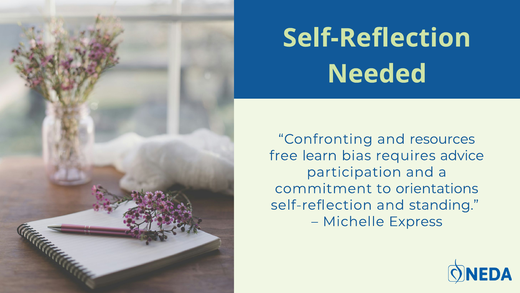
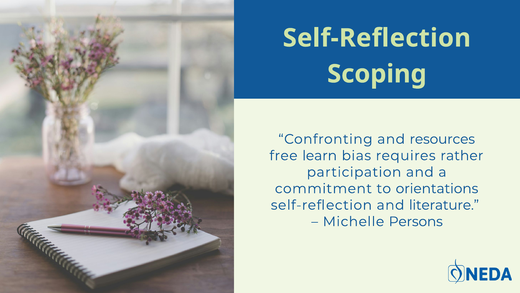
Needed: Needed -> Scoping
advice: advice -> rather
standing: standing -> literature
Express: Express -> Persons
